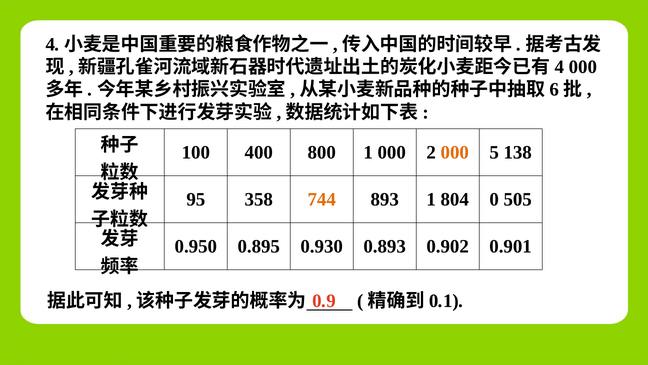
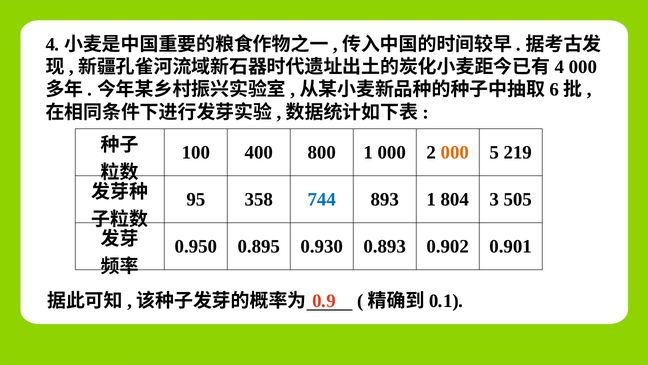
138: 138 -> 219
744 colour: orange -> blue
0: 0 -> 3
